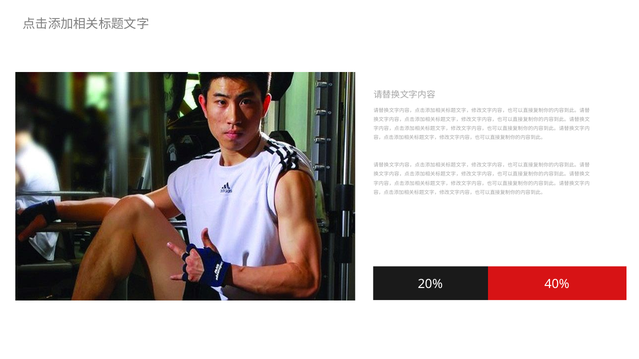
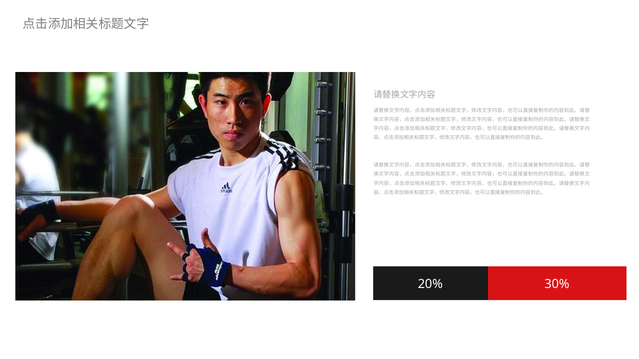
40%: 40% -> 30%
